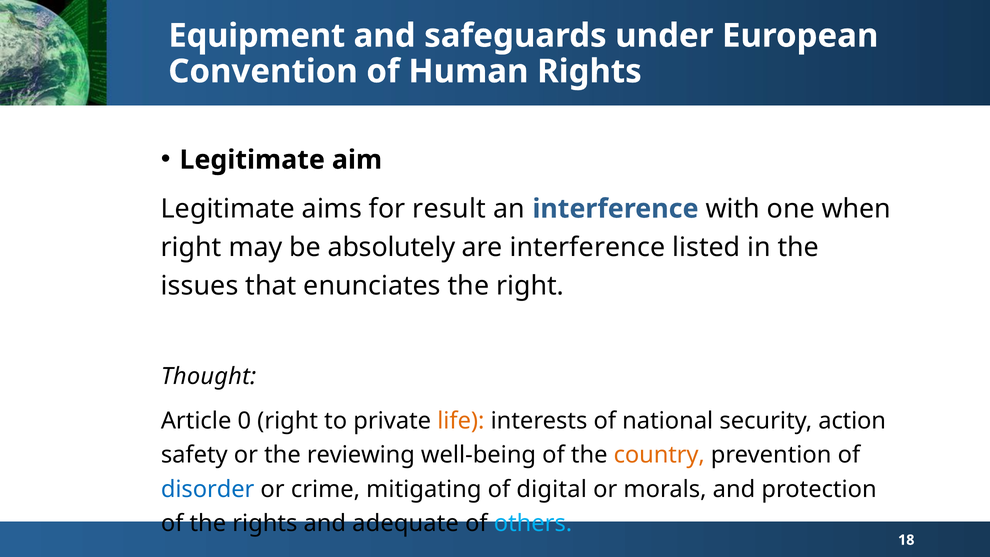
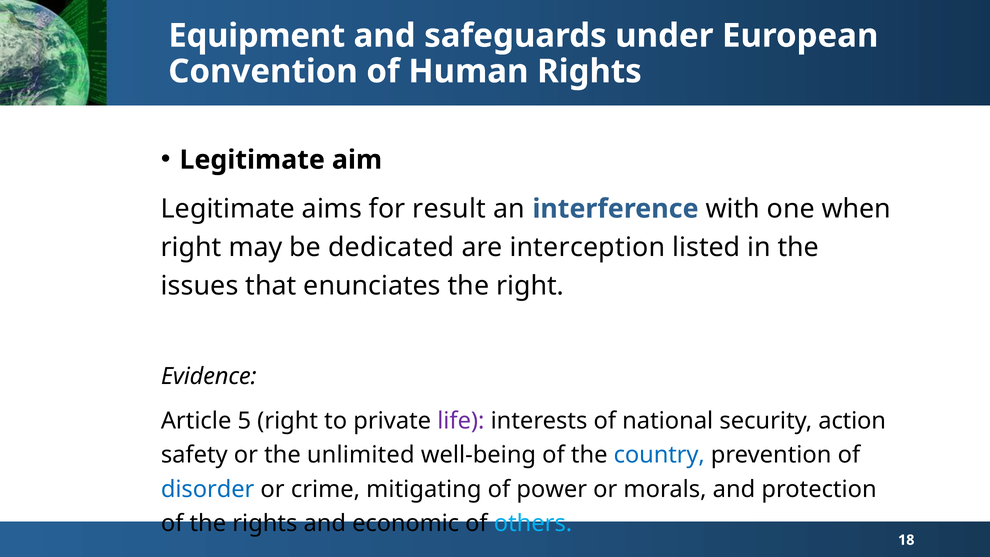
absolutely: absolutely -> dedicated
are interference: interference -> interception
Thought: Thought -> Evidence
0: 0 -> 5
life colour: orange -> purple
reviewing: reviewing -> unlimited
country colour: orange -> blue
digital: digital -> power
adequate: adequate -> economic
